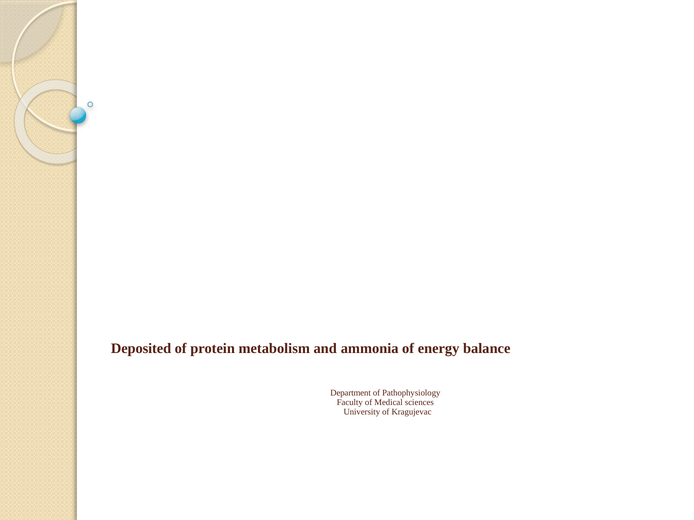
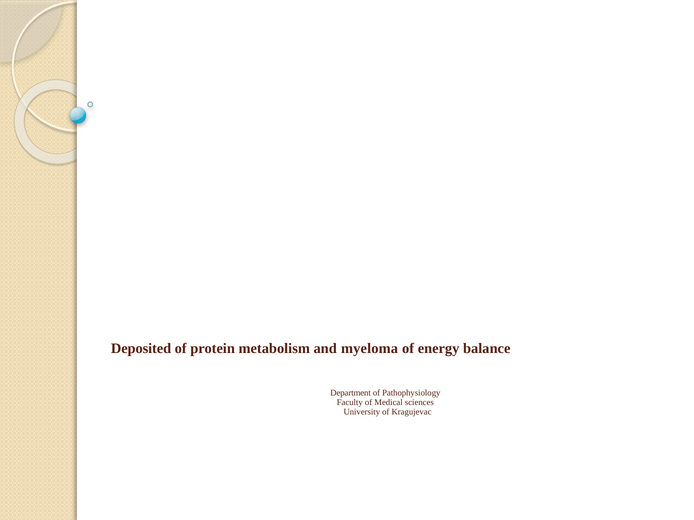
ammonia: ammonia -> myeloma
